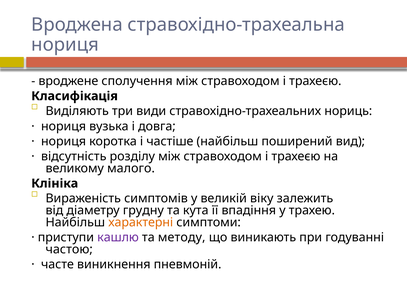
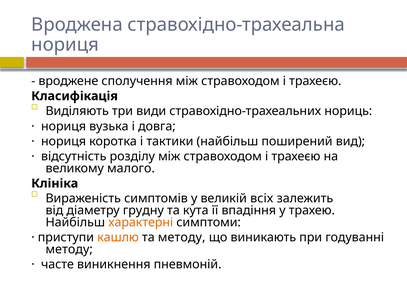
частіше: частіше -> тактики
віку: віку -> всіх
кашлю colour: purple -> orange
частою at (69, 250): частою -> методу
